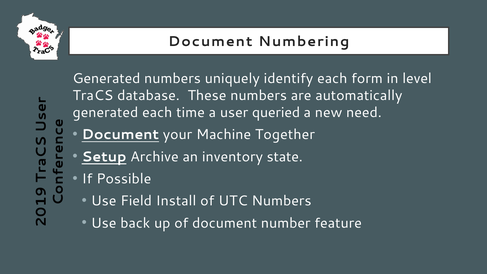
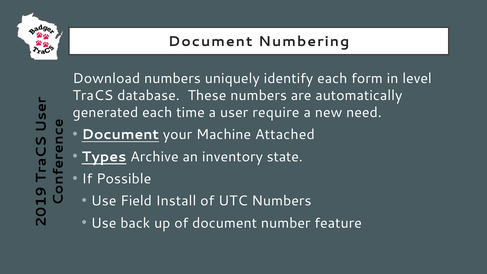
Generated at (106, 78): Generated -> Download
queried: queried -> require
Together: Together -> Attached
Setup: Setup -> Types
